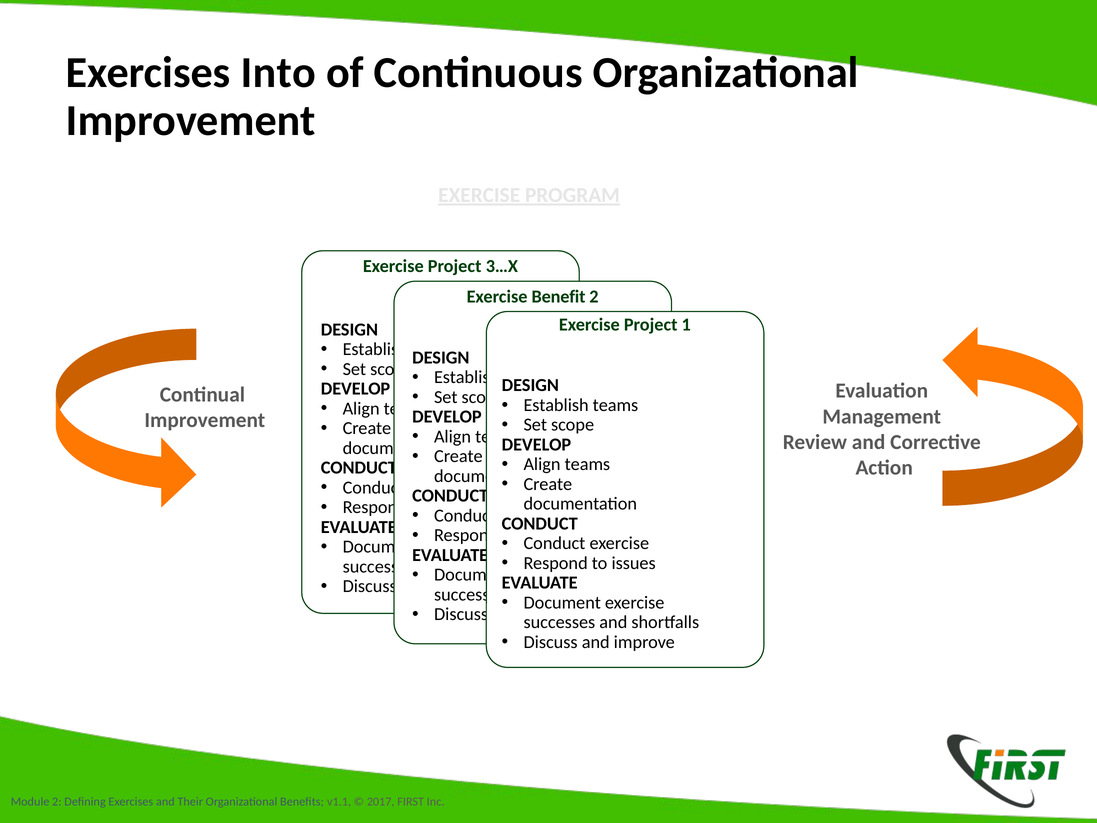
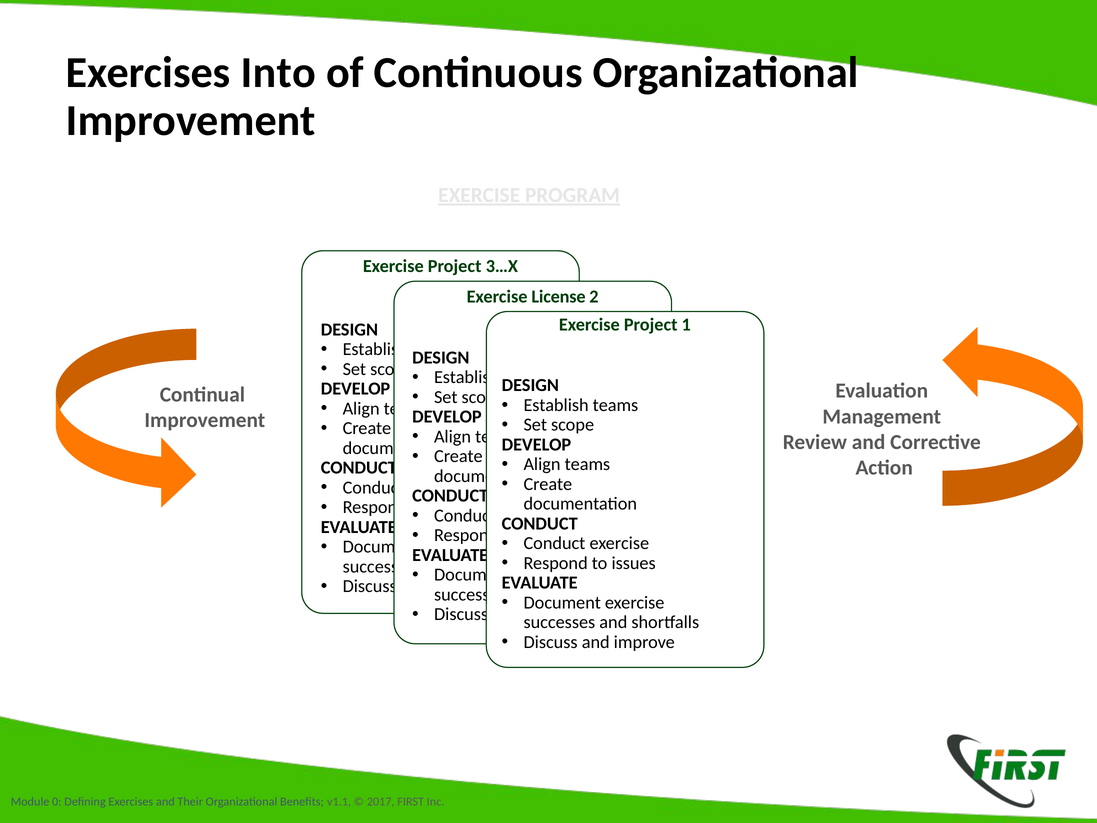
Benefit: Benefit -> License
2 at (57, 801): 2 -> 0
